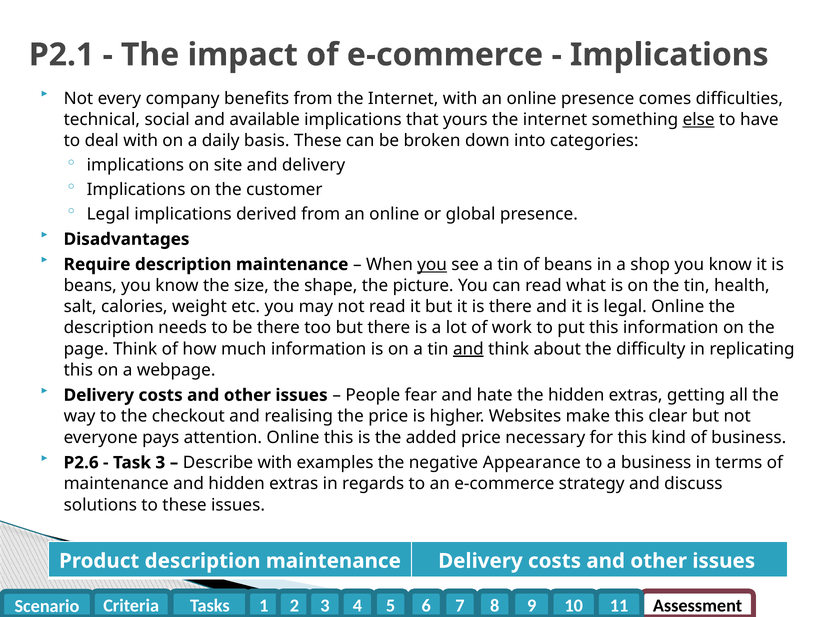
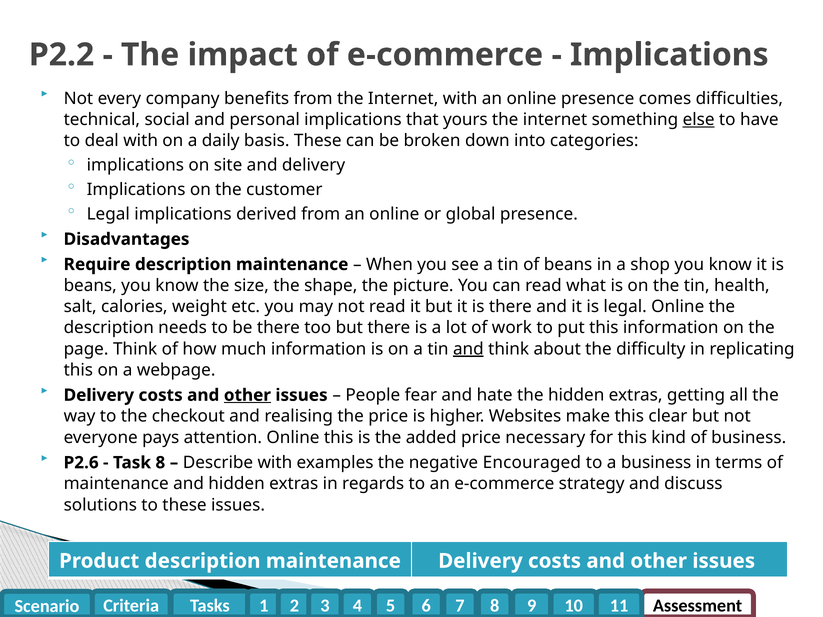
P2.1: P2.1 -> P2.2
available: available -> personal
you at (432, 265) underline: present -> none
other at (247, 395) underline: none -> present
Task 3: 3 -> 8
Appearance: Appearance -> Encouraged
